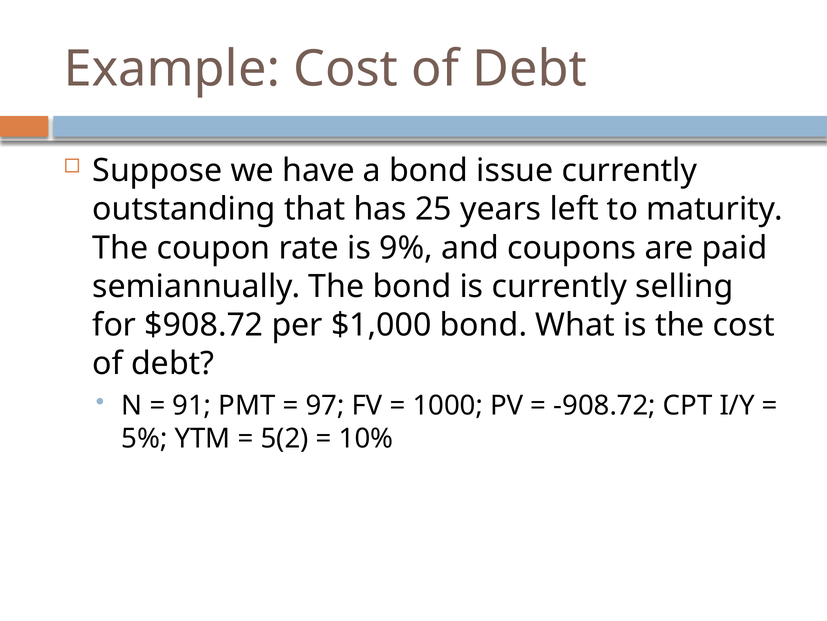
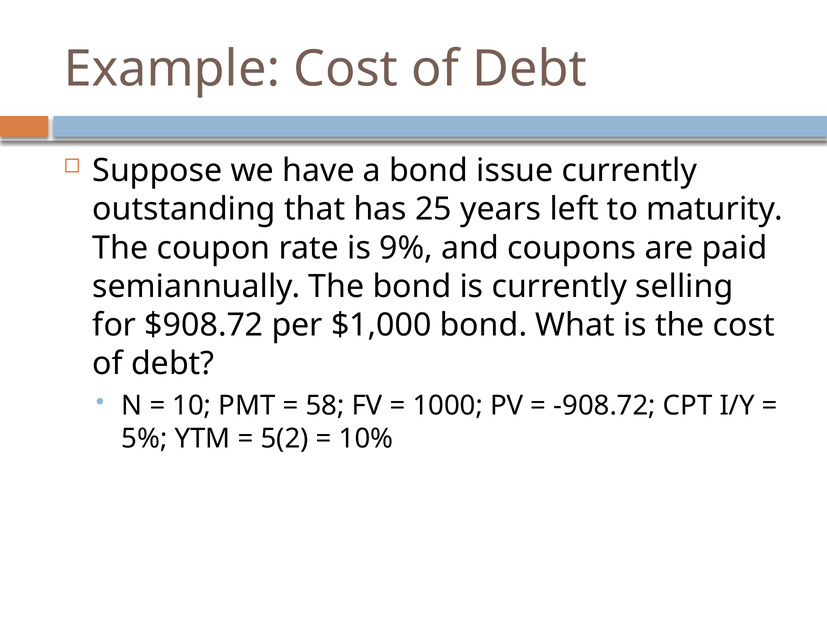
91: 91 -> 10
97: 97 -> 58
